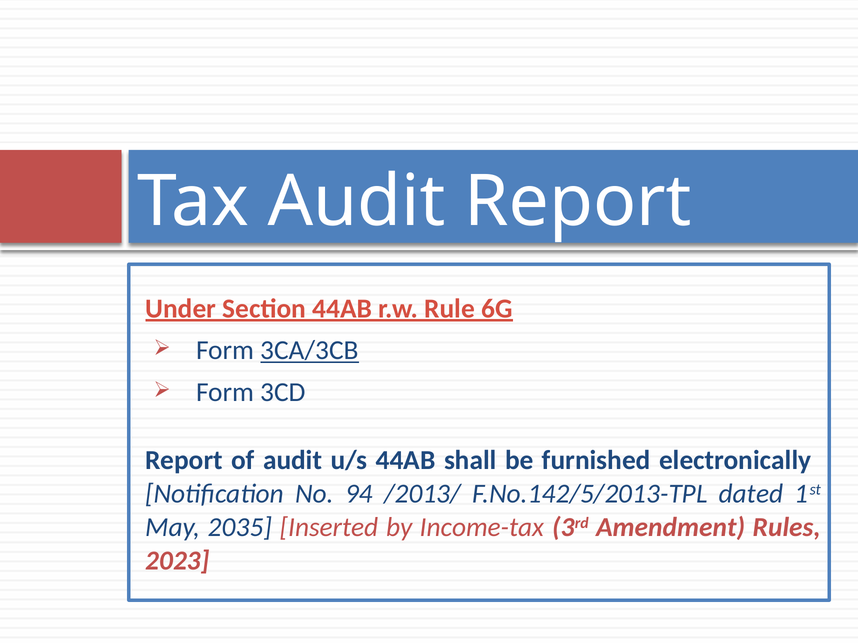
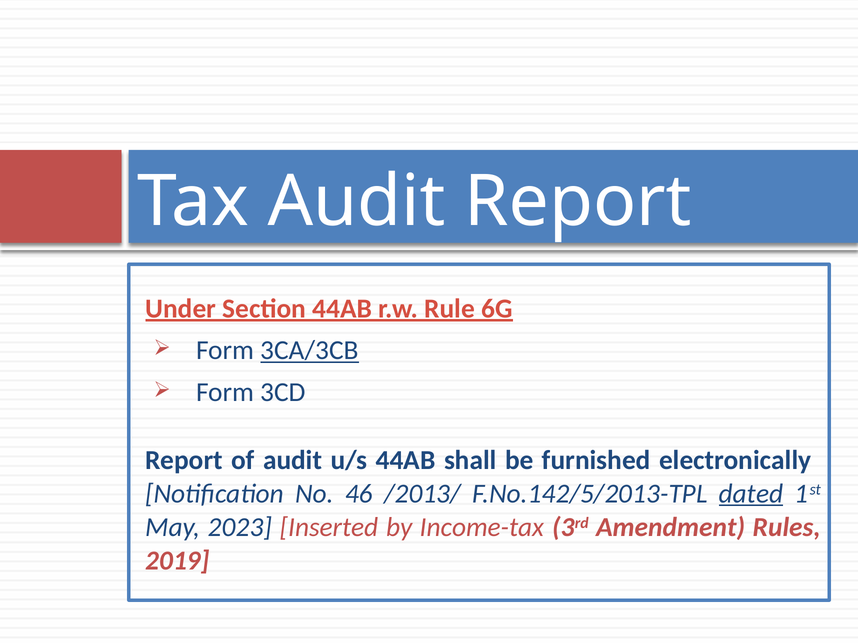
94: 94 -> 46
dated underline: none -> present
2035: 2035 -> 2023
2023: 2023 -> 2019
